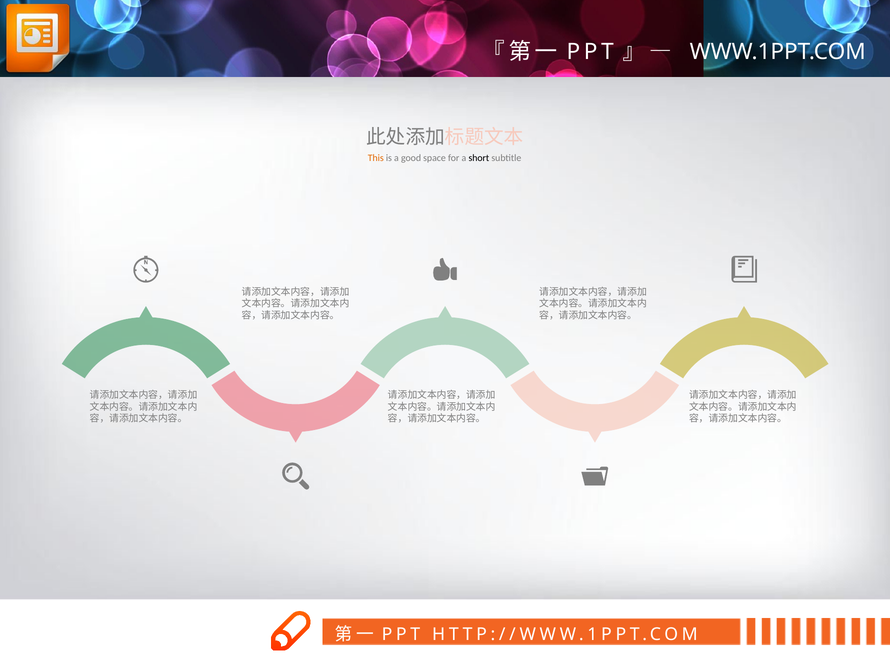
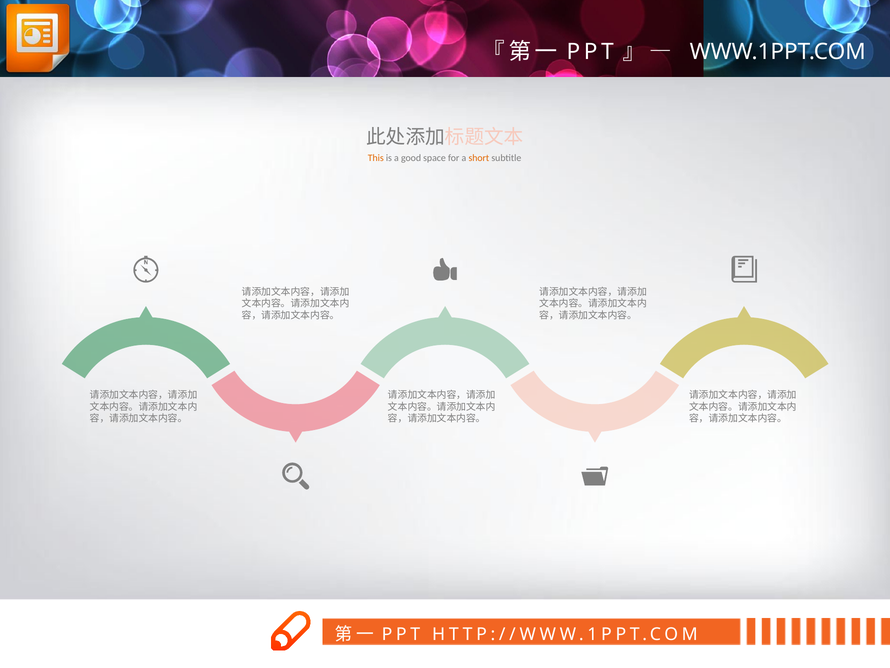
short colour: black -> orange
